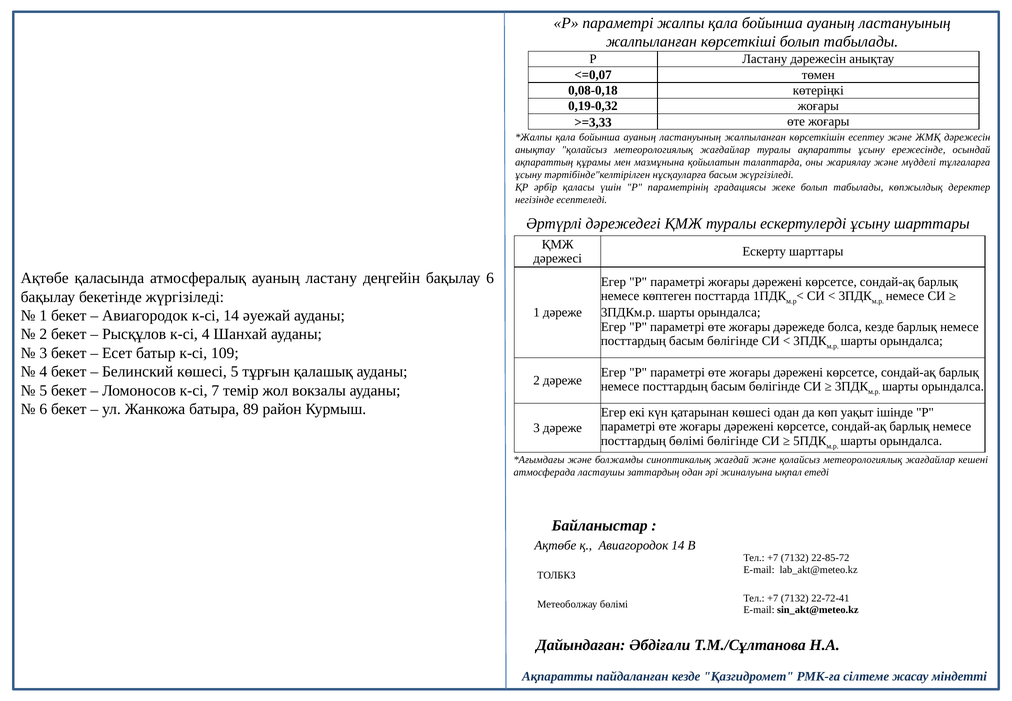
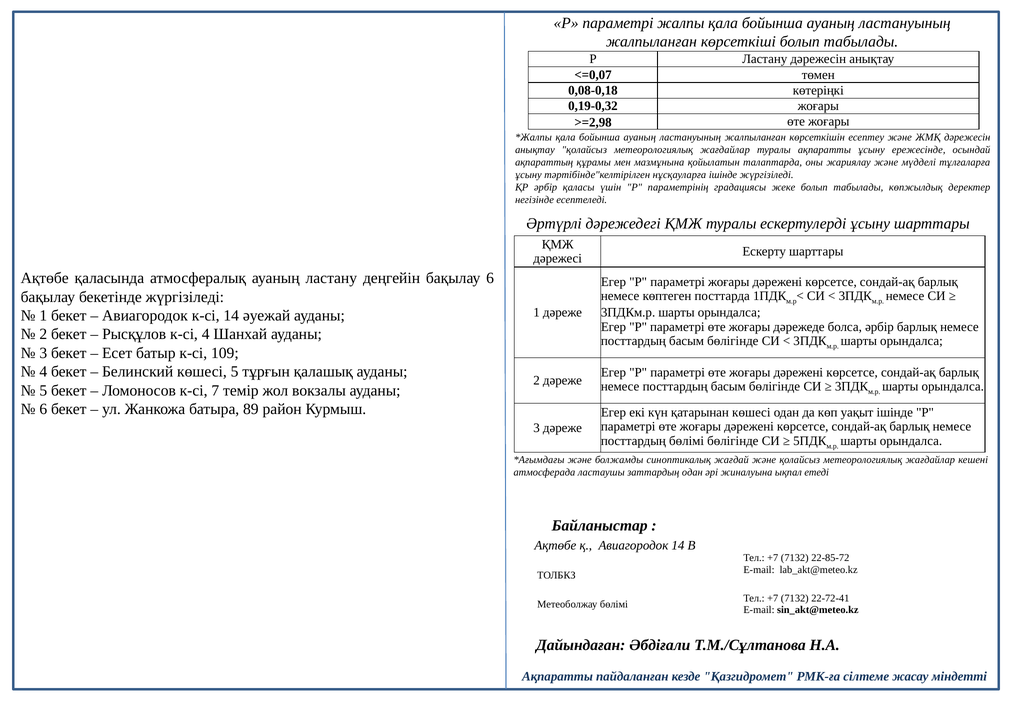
>=3,33: >=3,33 -> >=2,98
нұсқауларға басым: басым -> ішінде
болса кезде: кезде -> әрбір
